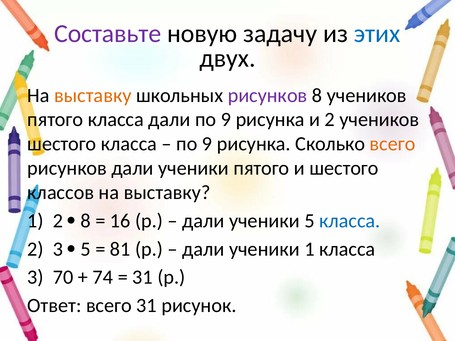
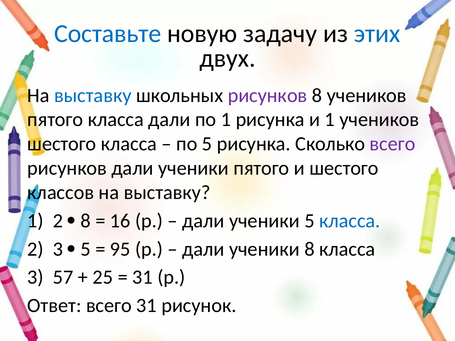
Составьте colour: purple -> blue
выставку at (93, 95) colour: orange -> blue
дали по 9: 9 -> 1
и 2: 2 -> 1
9 at (207, 144): 9 -> 5
всего at (392, 144) colour: orange -> purple
81: 81 -> 95
ученики 1: 1 -> 8
70: 70 -> 57
74: 74 -> 25
